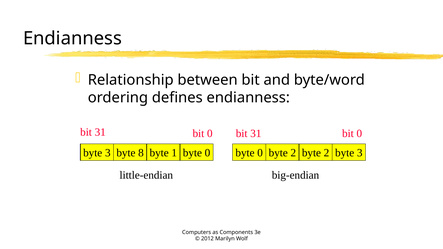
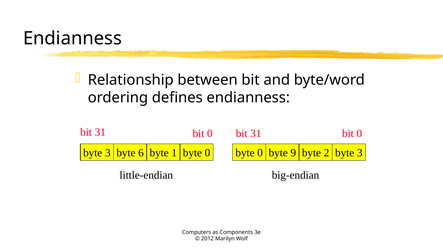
8: 8 -> 6
0 byte 2: 2 -> 9
